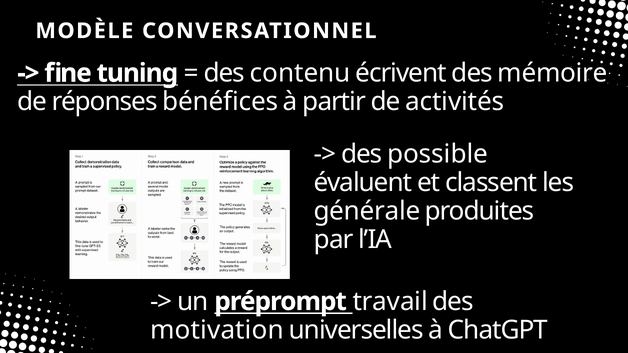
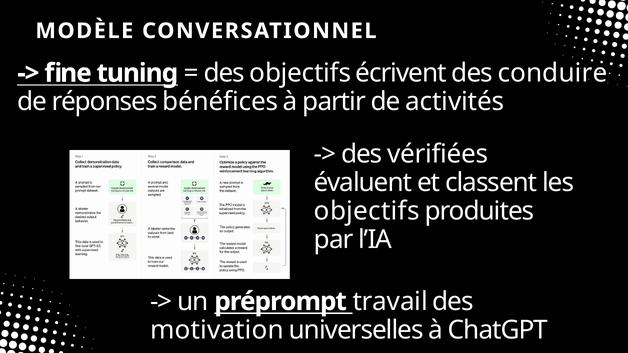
des contenu: contenu -> objectifs
mémoire: mémoire -> conduire
possible: possible -> vérifiées
générale at (367, 211): générale -> objectifs
